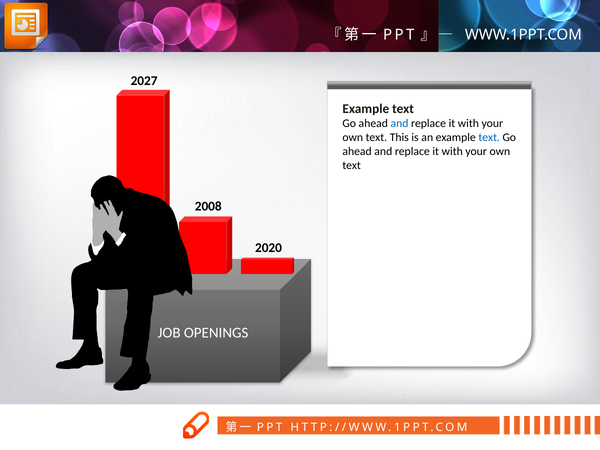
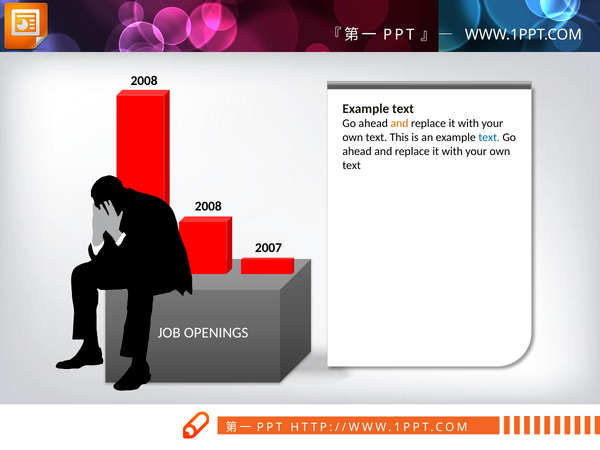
2027 at (144, 81): 2027 -> 2008
and at (399, 124) colour: blue -> orange
2020: 2020 -> 2007
